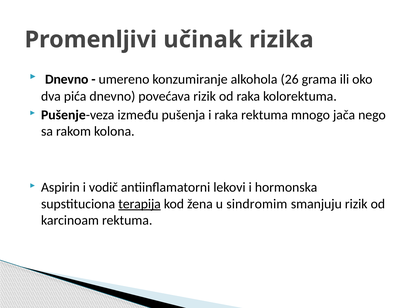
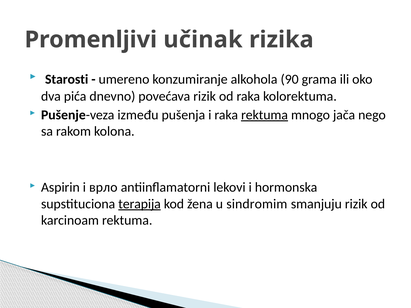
Dnevno at (67, 80): Dnevno -> Starosti
26: 26 -> 90
rektuma at (265, 115) underline: none -> present
vodič: vodič -> врло
